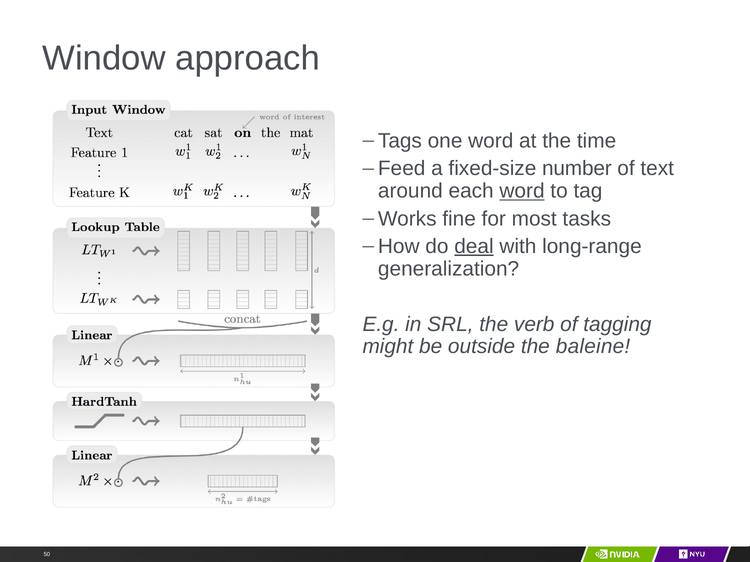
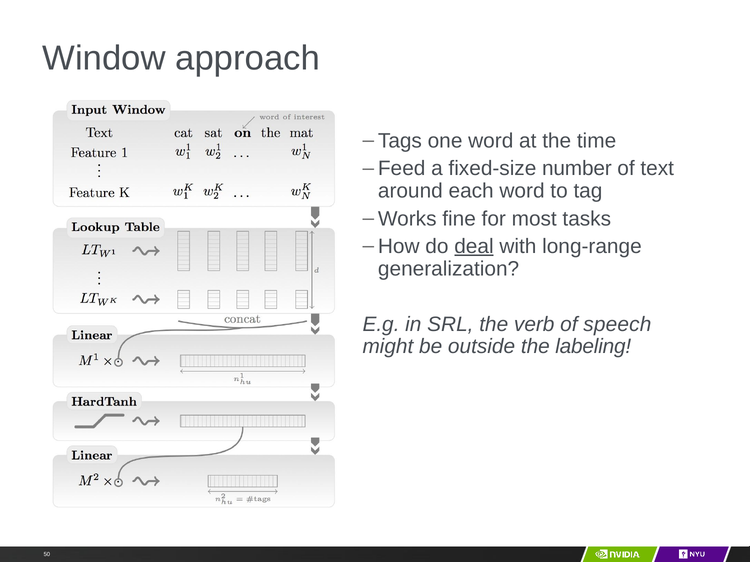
word at (522, 191) underline: present -> none
tagging: tagging -> speech
baleine: baleine -> labeling
